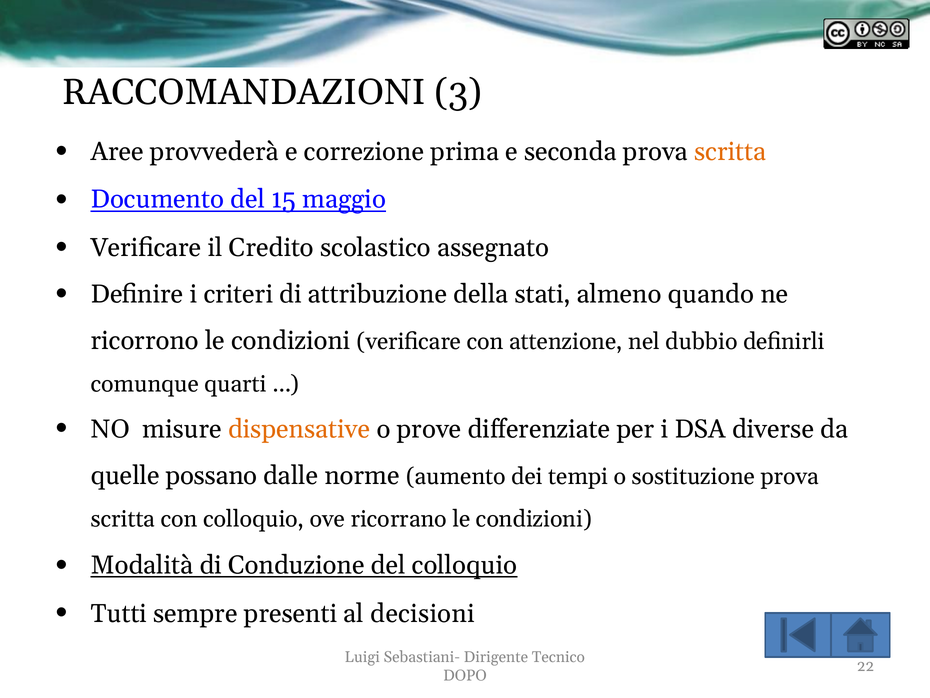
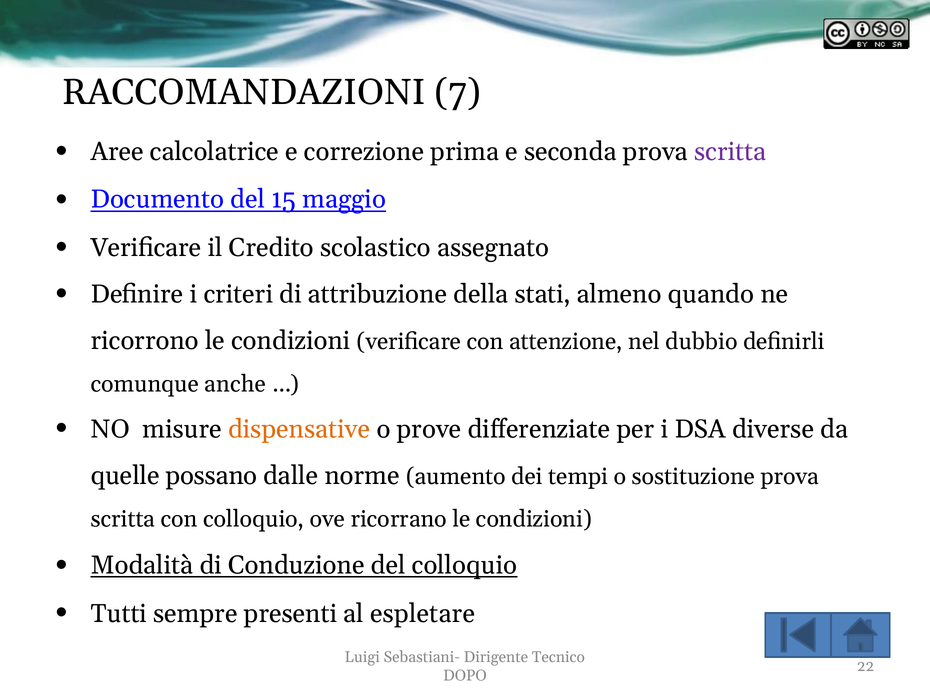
3: 3 -> 7
provvederà: provvederà -> calcolatrice
scritta at (730, 152) colour: orange -> purple
quarti: quarti -> anche
decisioni: decisioni -> espletare
